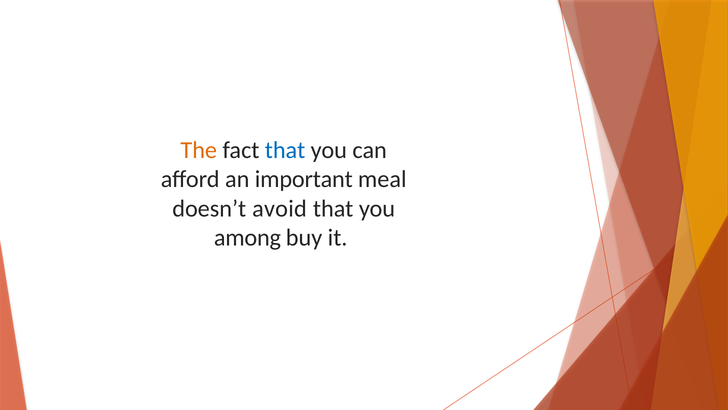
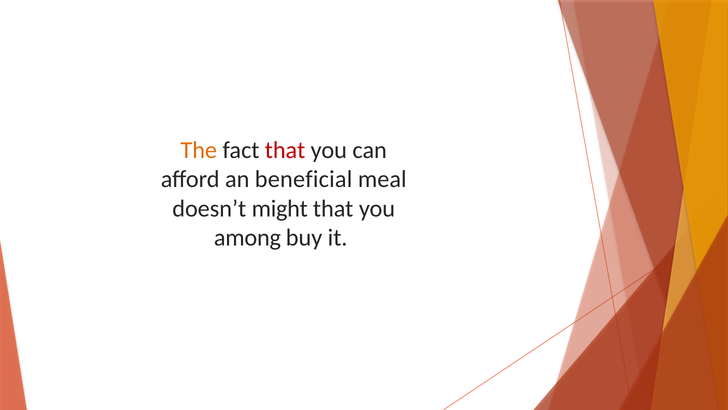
that at (285, 150) colour: blue -> red
important: important -> beneficial
avoid: avoid -> might
